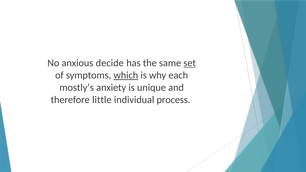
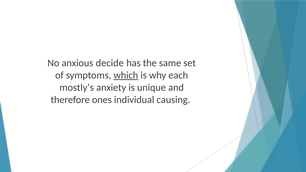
set underline: present -> none
little: little -> ones
process: process -> causing
